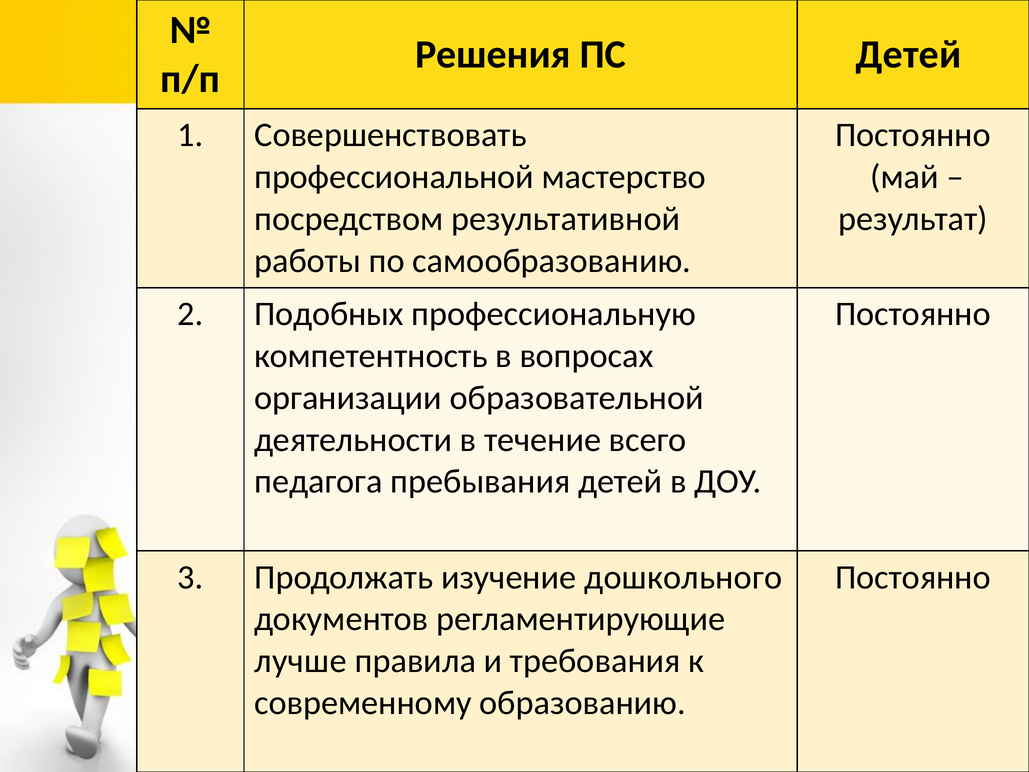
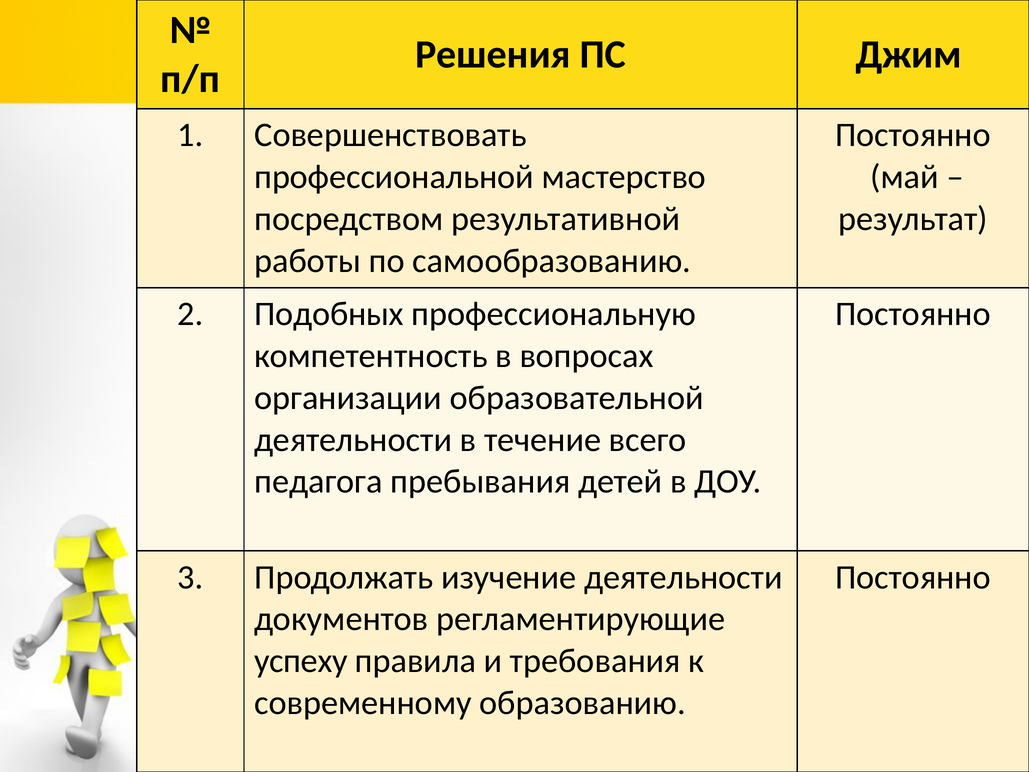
ПС Детей: Детей -> Джим
изучение дошкольного: дошкольного -> деятельности
лучше: лучше -> успеху
